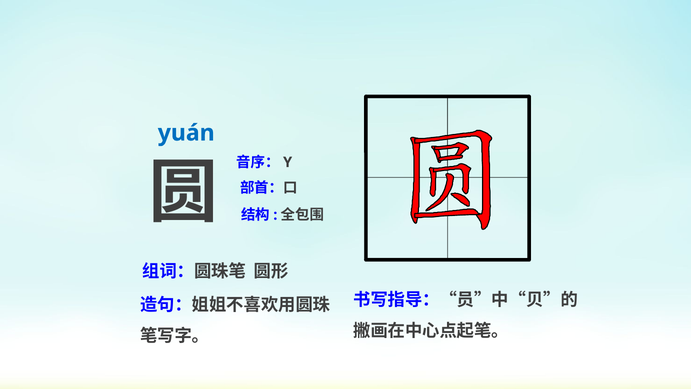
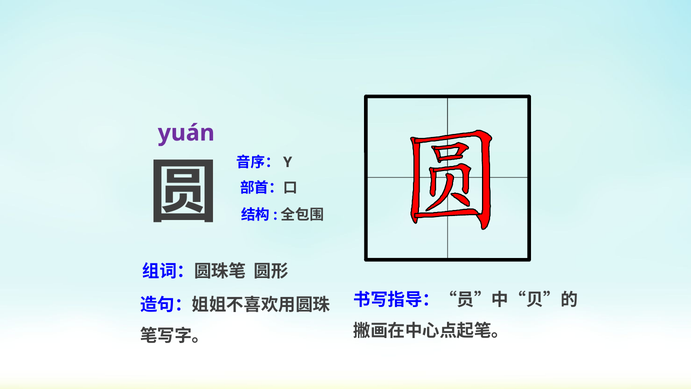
yuán colour: blue -> purple
